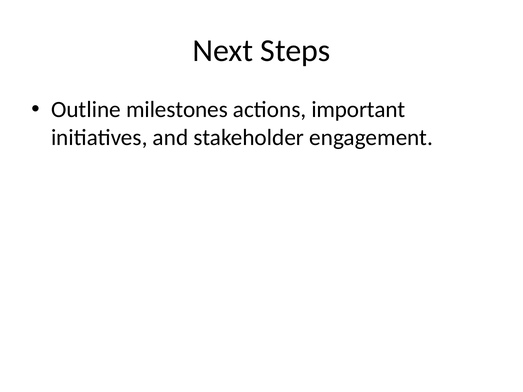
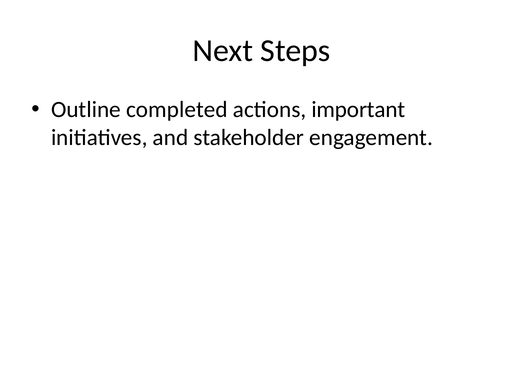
milestones: milestones -> completed
